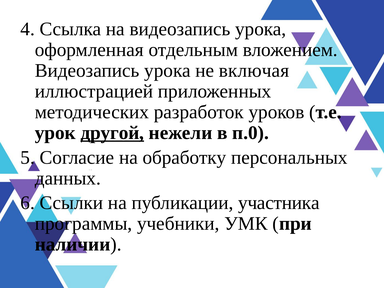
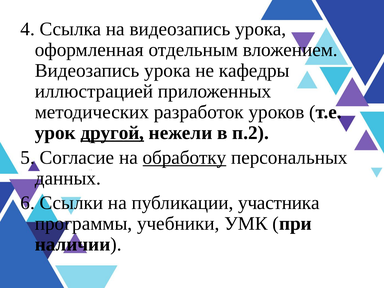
включая: включая -> кафедры
п.0: п.0 -> п.2
обработку underline: none -> present
